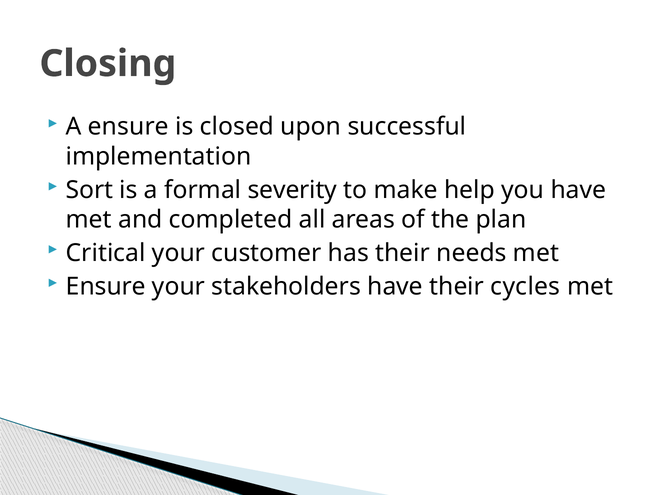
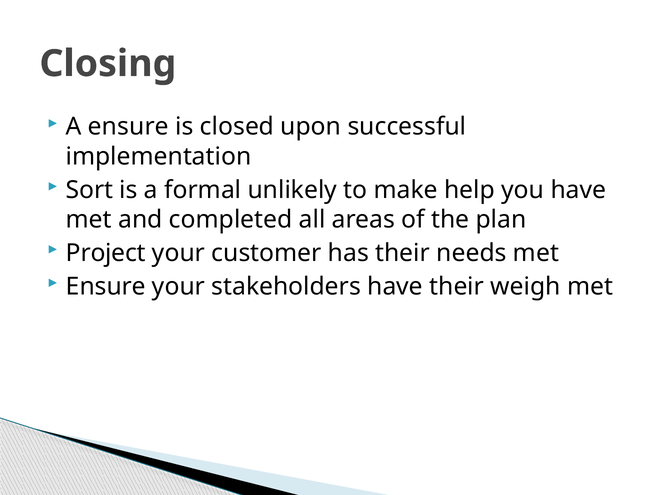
severity: severity -> unlikely
Critical: Critical -> Project
cycles: cycles -> weigh
